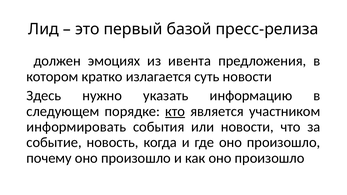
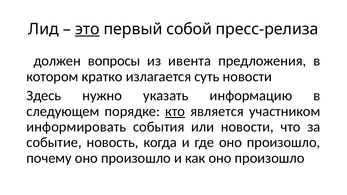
это underline: none -> present
базой: базой -> собой
эмоциях: эмоциях -> вопросы
